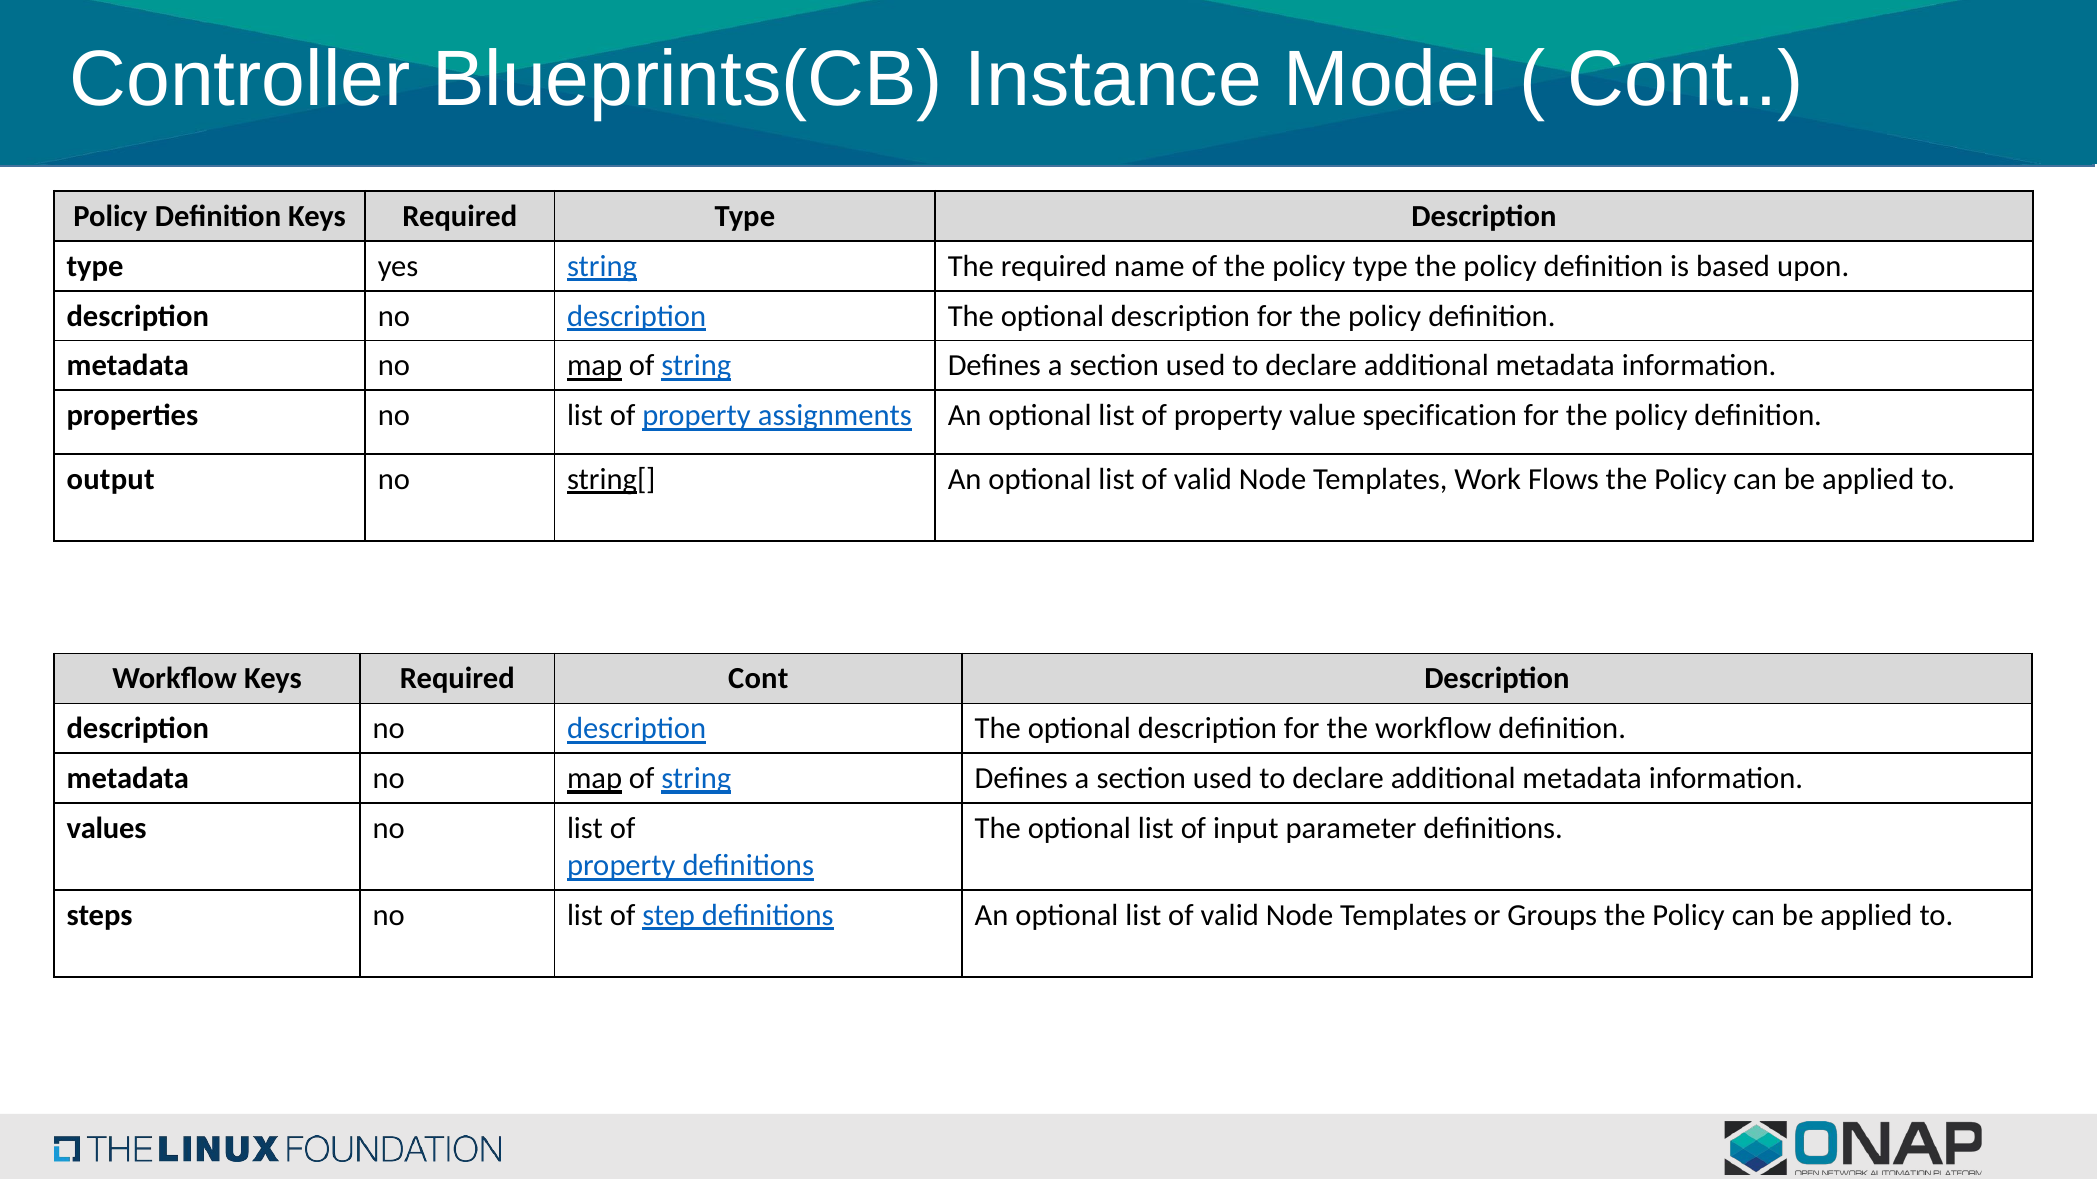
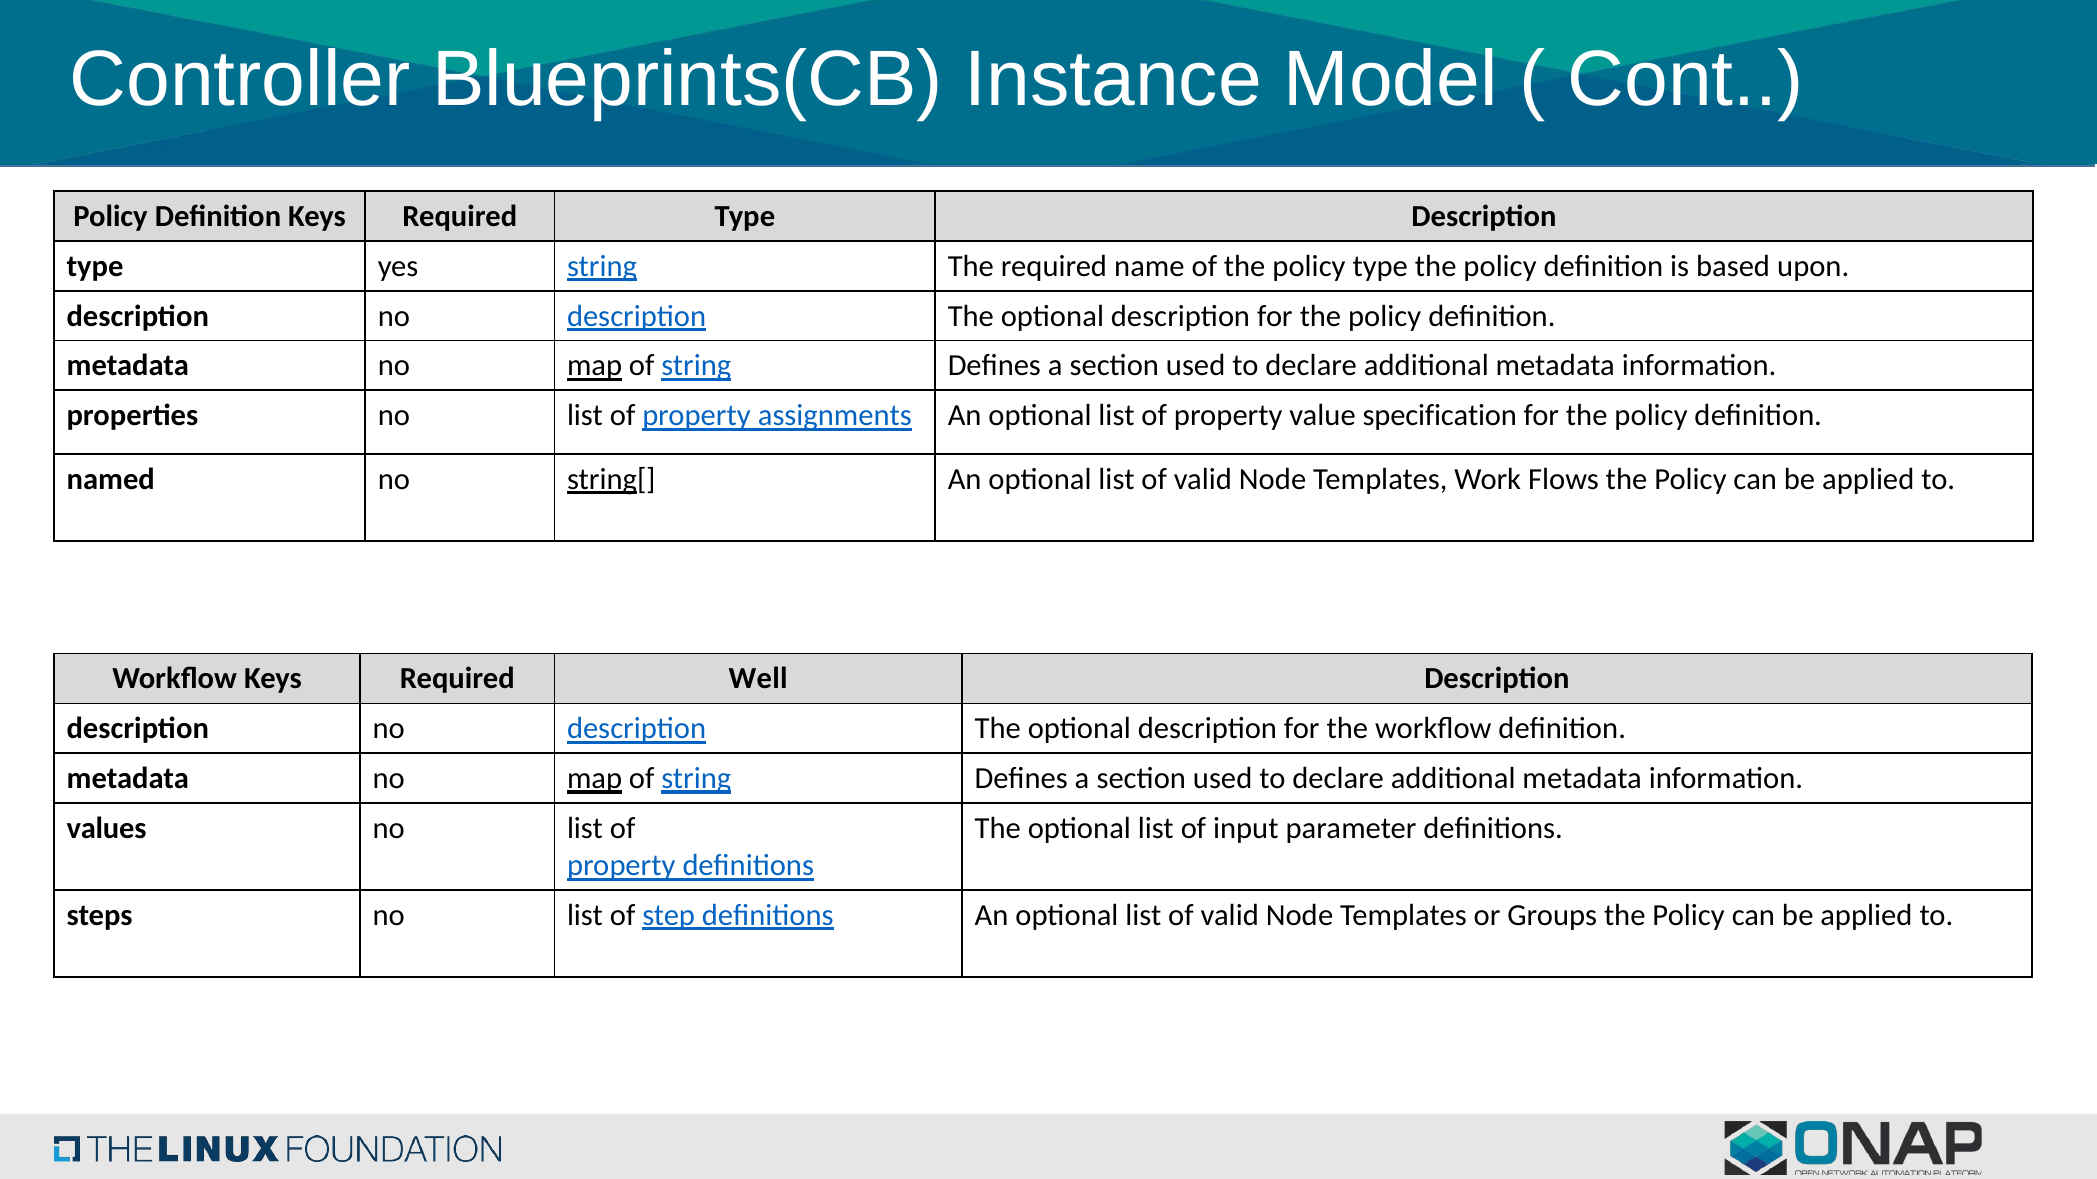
output: output -> named
Required Cont: Cont -> Well
